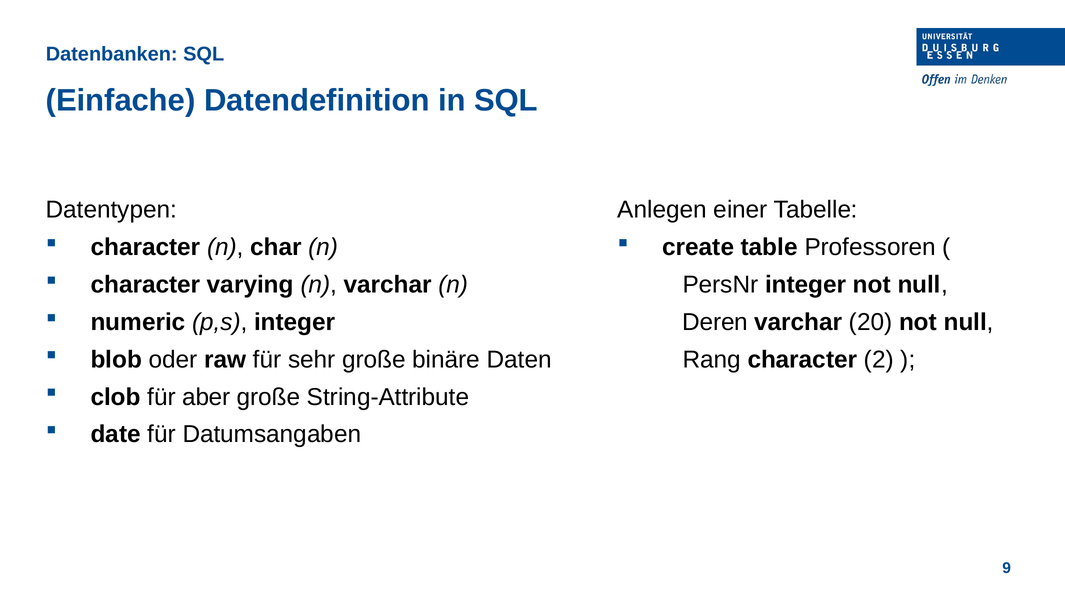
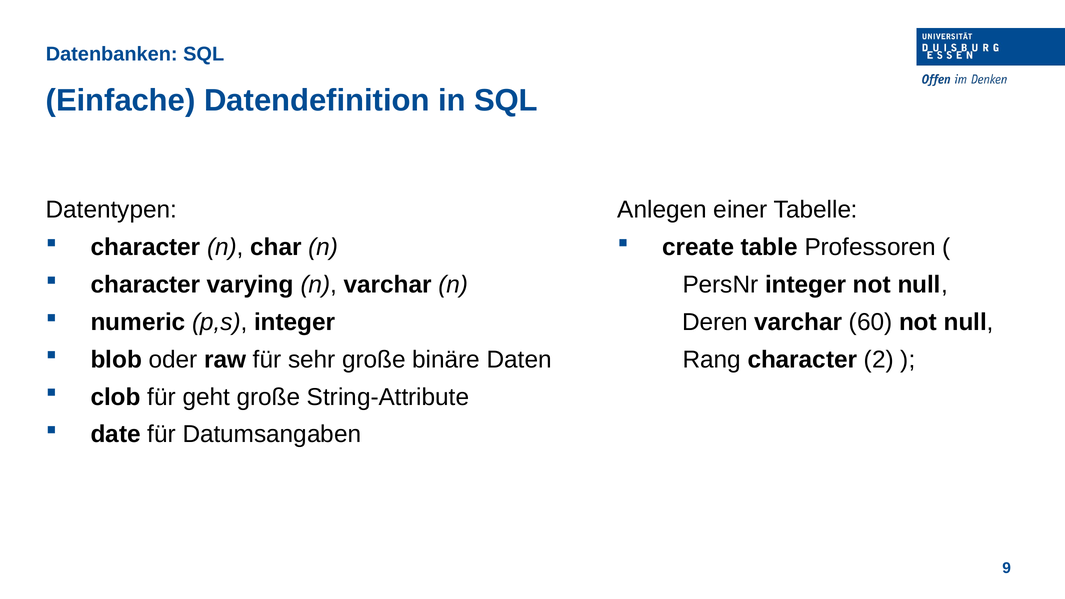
20: 20 -> 60
aber: aber -> geht
